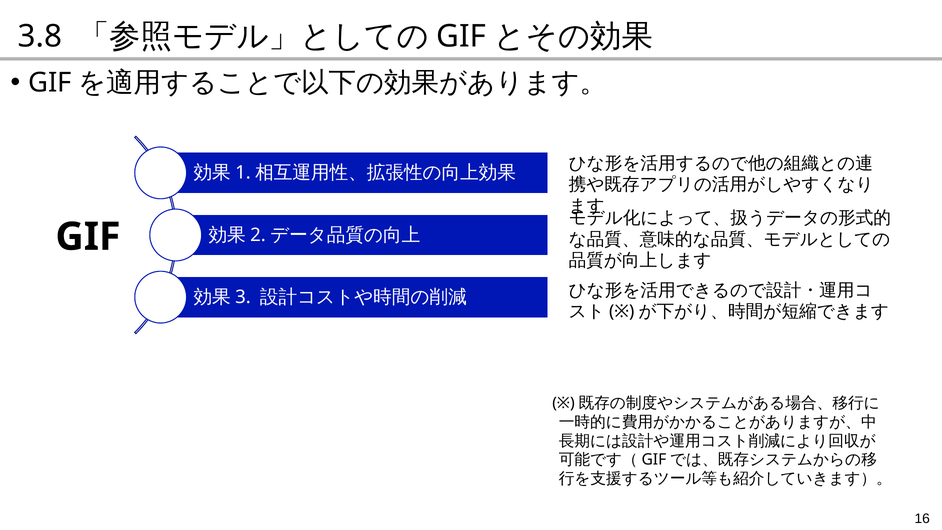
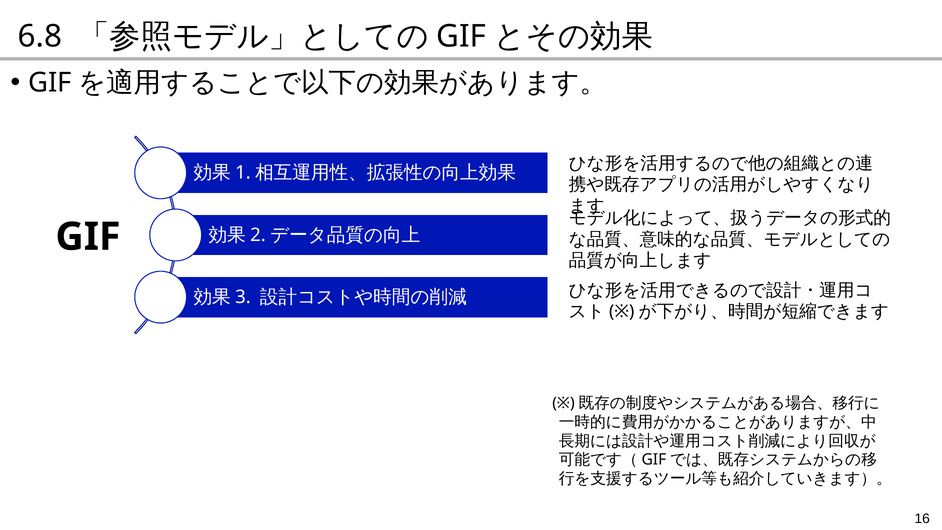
3.8: 3.8 -> 6.8
